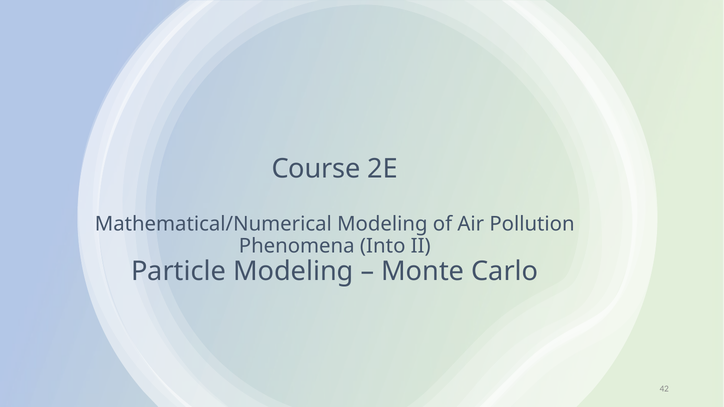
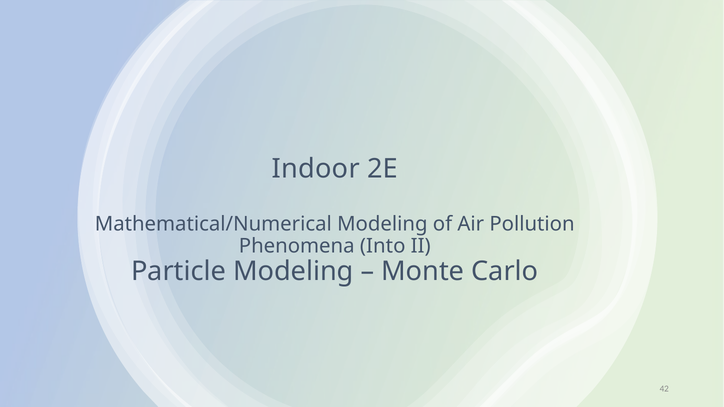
Course: Course -> Indoor
